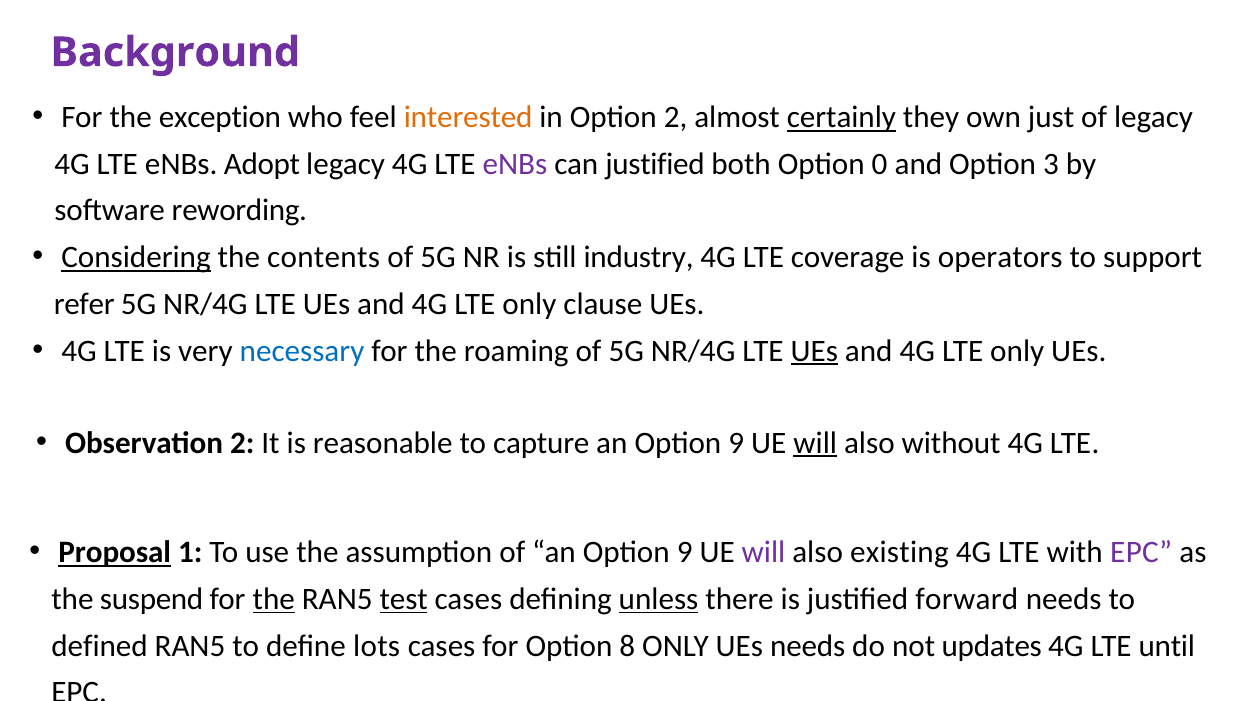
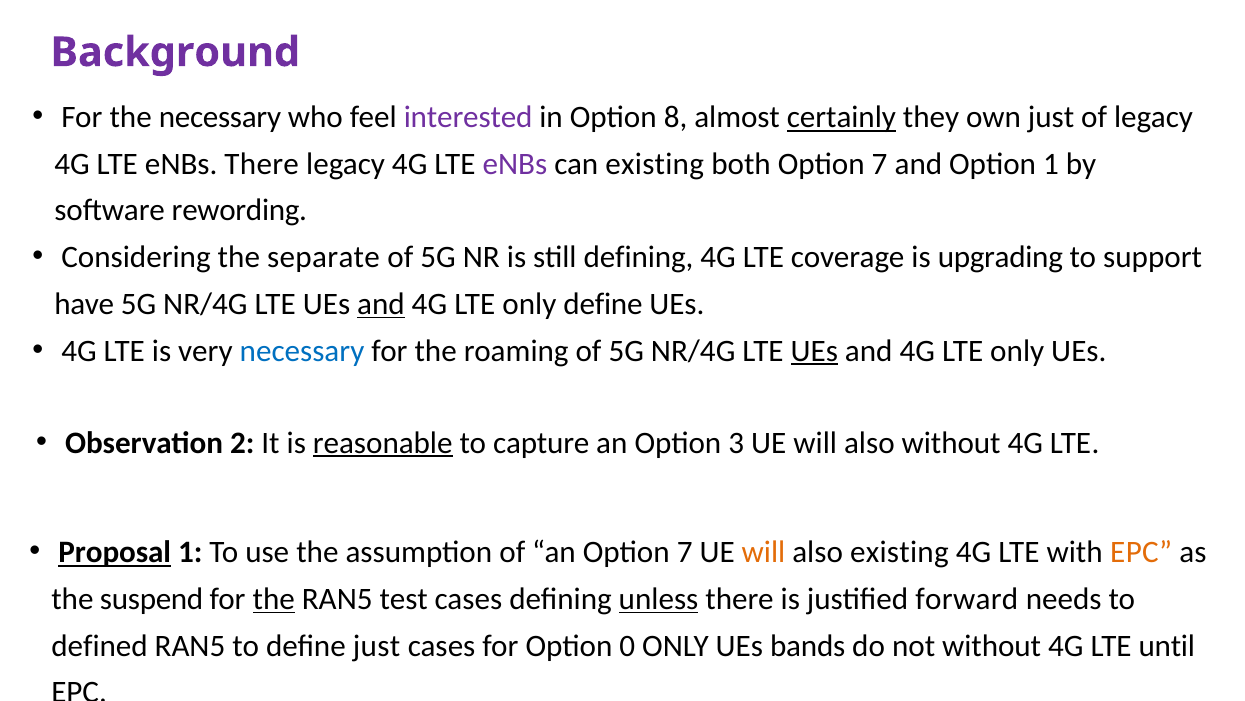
the exception: exception -> necessary
interested colour: orange -> purple
Option 2: 2 -> 8
eNBs Adopt: Adopt -> There
can justified: justified -> existing
both Option 0: 0 -> 7
Option 3: 3 -> 1
Considering underline: present -> none
contents: contents -> separate
still industry: industry -> defining
operators: operators -> upgrading
refer: refer -> have
and at (381, 304) underline: none -> present
only clause: clause -> define
reasonable underline: none -> present
9 at (736, 443): 9 -> 3
will at (815, 443) underline: present -> none
of an Option 9: 9 -> 7
will at (763, 552) colour: purple -> orange
EPC at (1141, 552) colour: purple -> orange
test underline: present -> none
define lots: lots -> just
8: 8 -> 0
UEs needs: needs -> bands
not updates: updates -> without
